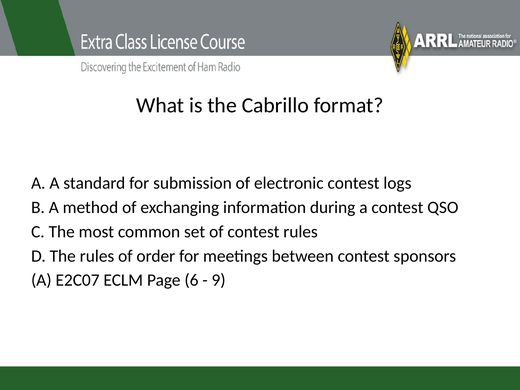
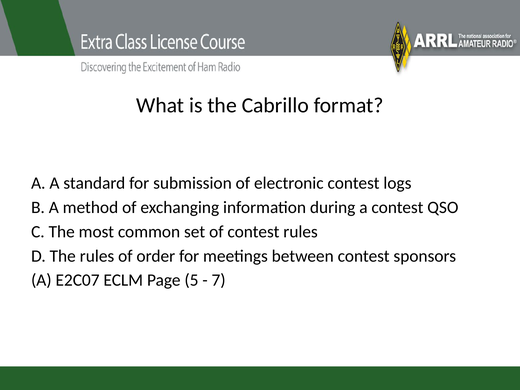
6: 6 -> 5
9: 9 -> 7
